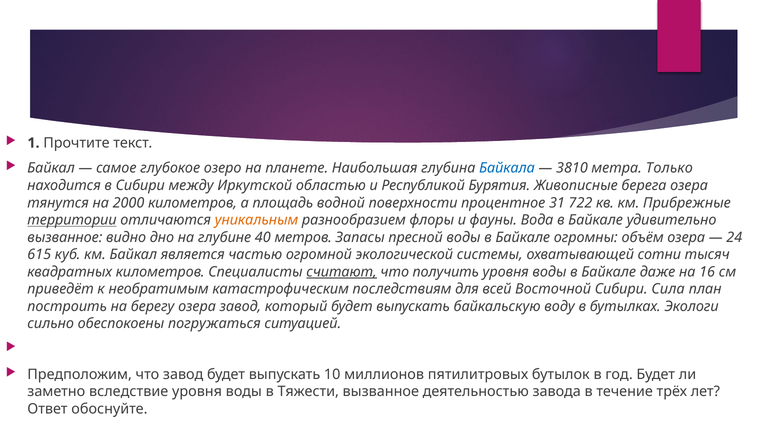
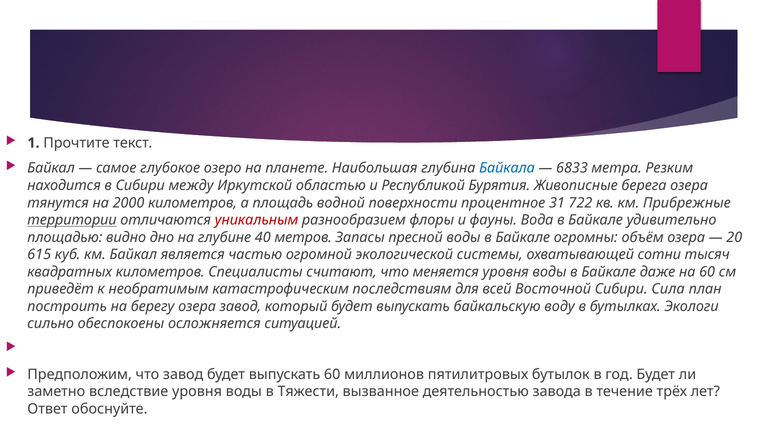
3810: 3810 -> 6833
Только: Только -> Резким
уникальным colour: orange -> red
вызванное at (65, 237): вызванное -> площадью
24: 24 -> 20
считают underline: present -> none
получить: получить -> меняется
на 16: 16 -> 60
погружаться: погружаться -> осложняется
выпускать 10: 10 -> 60
